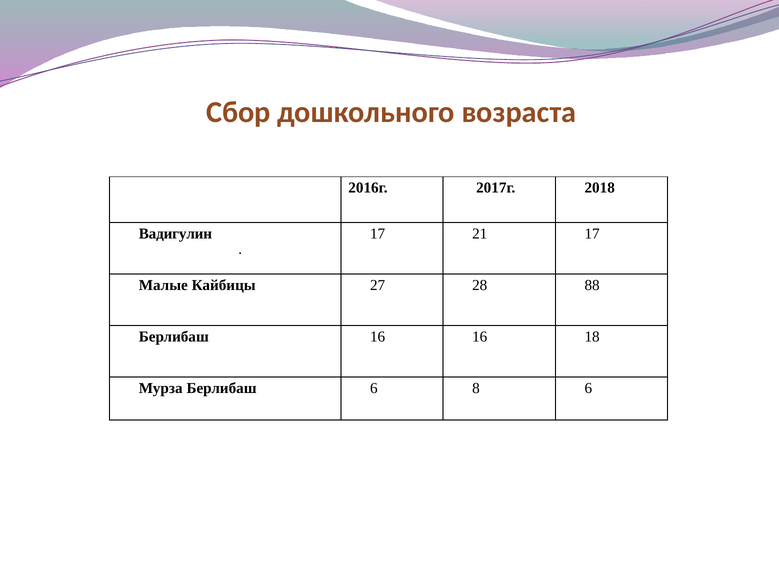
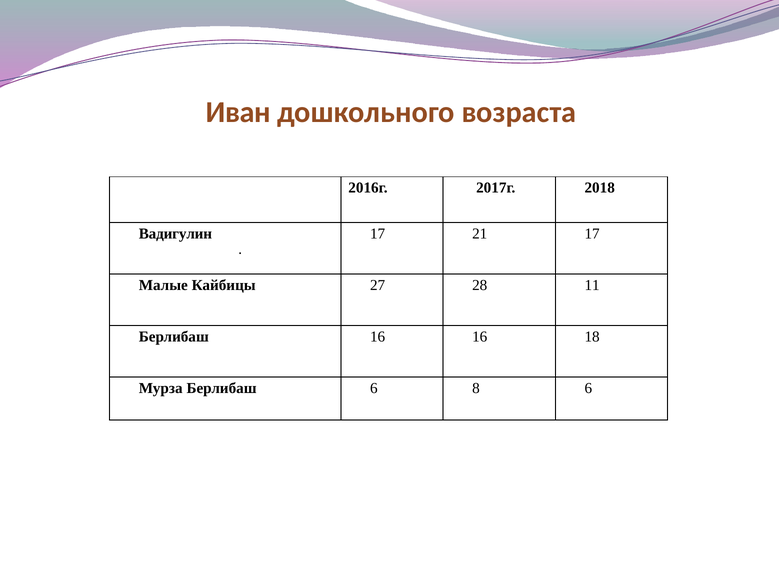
Сбор: Сбор -> Иван
88: 88 -> 11
